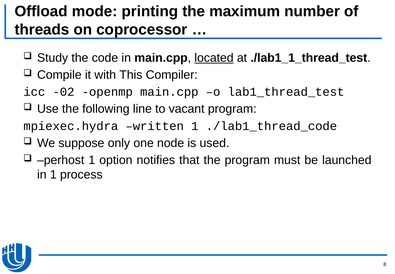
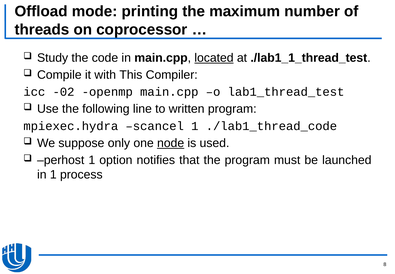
vacant: vacant -> written
written: written -> scancel
node underline: none -> present
